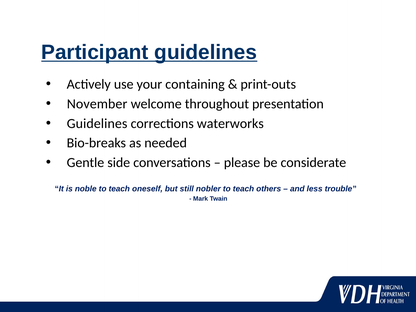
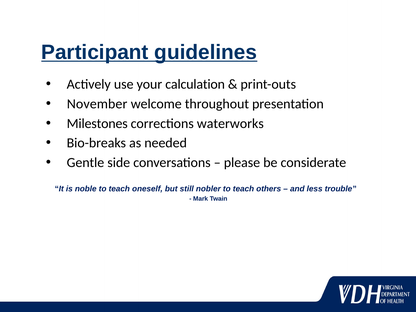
containing: containing -> calculation
Guidelines at (97, 123): Guidelines -> Milestones
